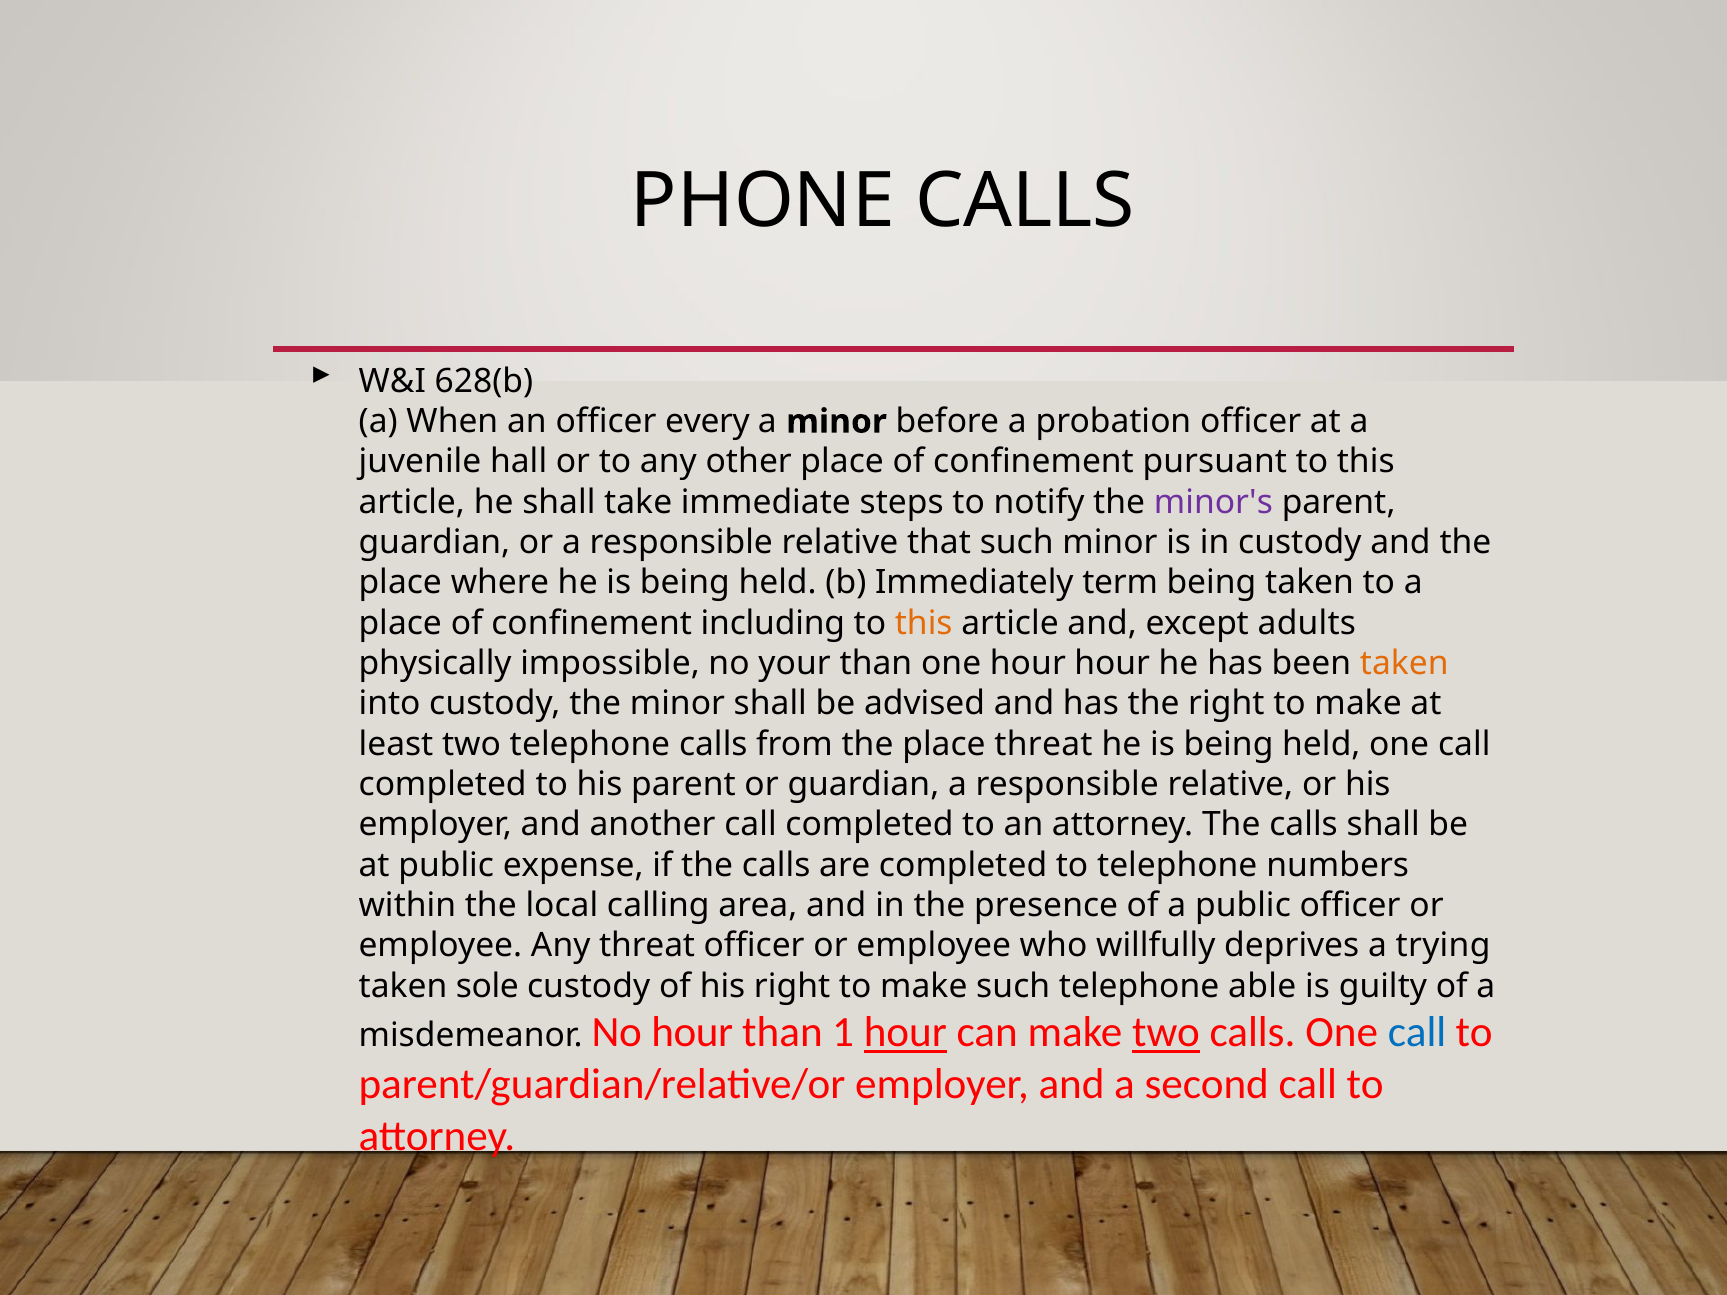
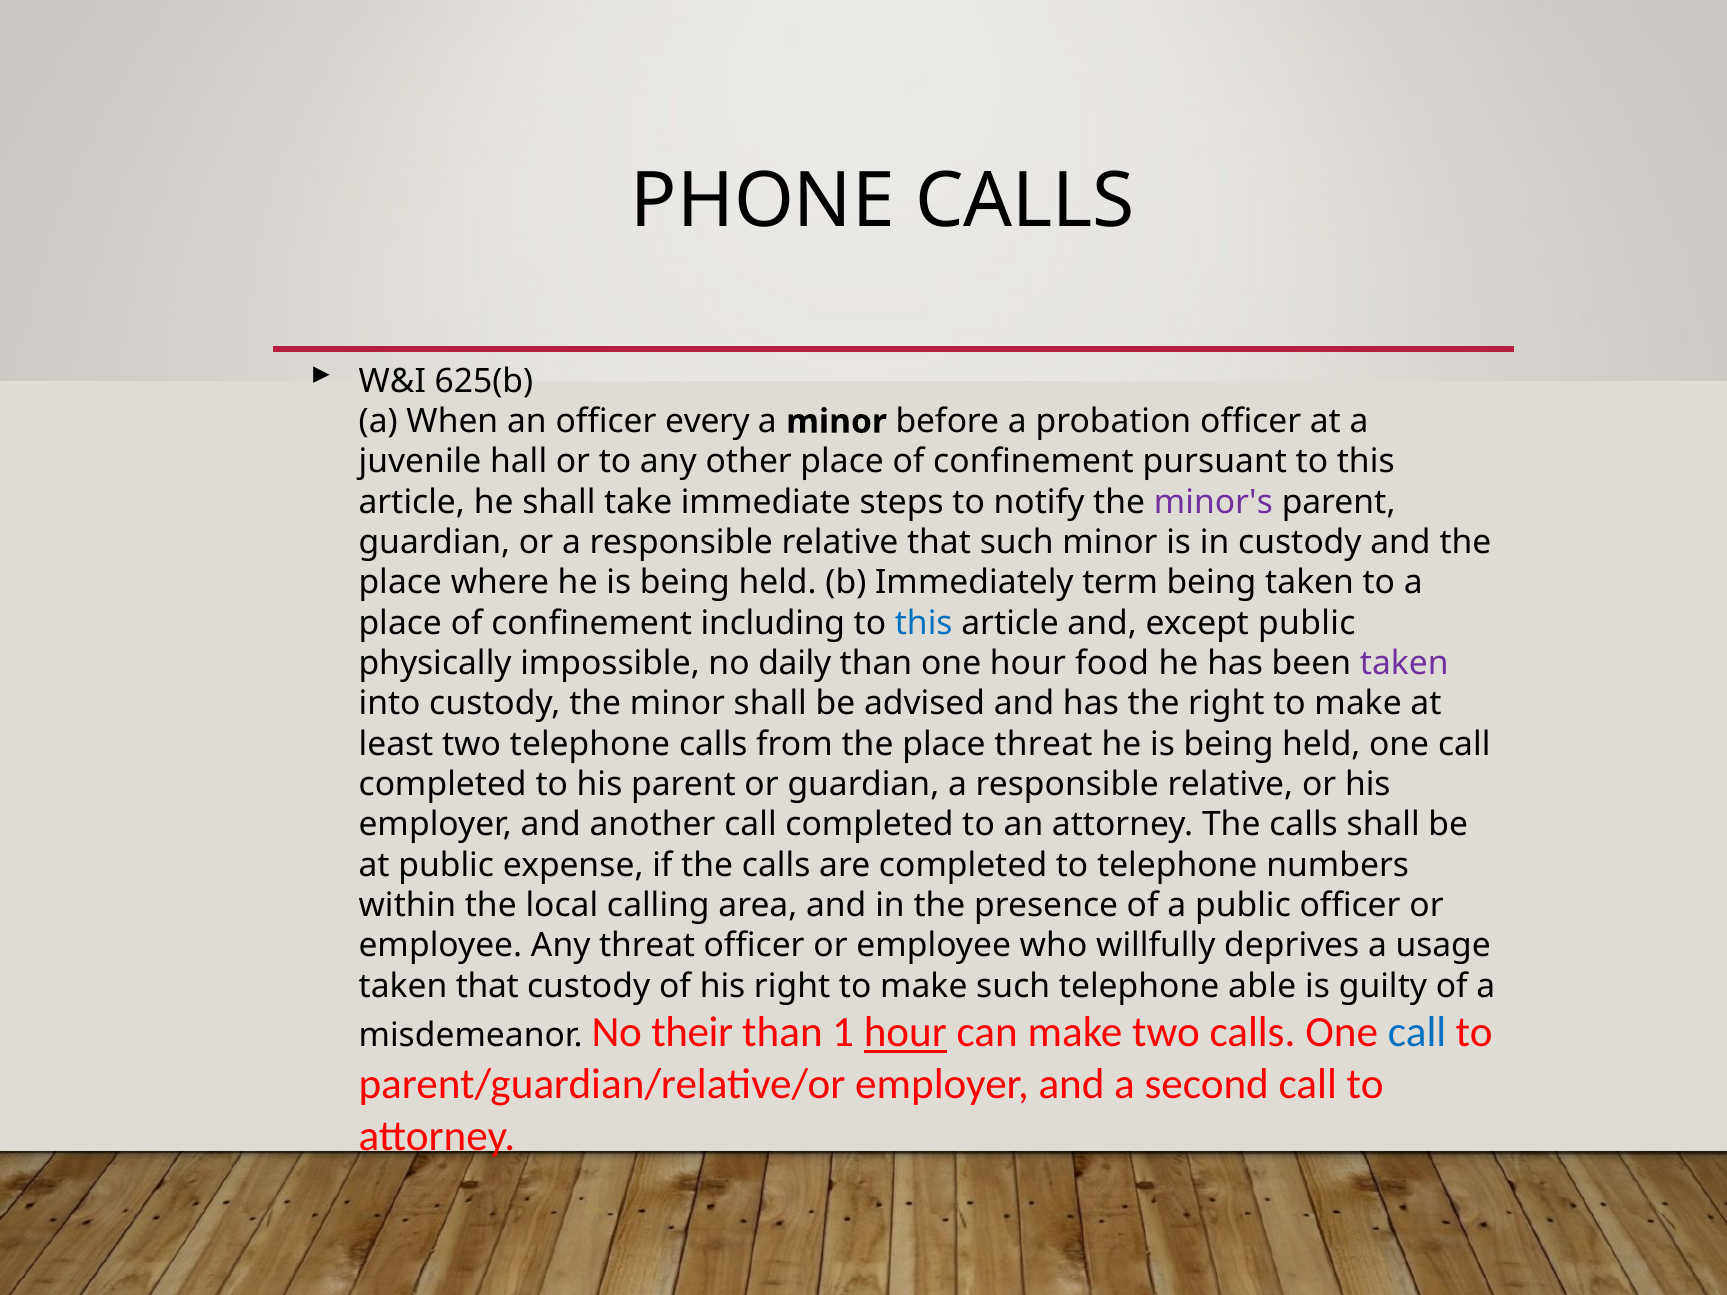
628(b: 628(b -> 625(b
this at (924, 623) colour: orange -> blue
except adults: adults -> public
your: your -> daily
hour hour: hour -> food
taken at (1404, 664) colour: orange -> purple
trying: trying -> usage
taken sole: sole -> that
No hour: hour -> their
two at (1166, 1033) underline: present -> none
